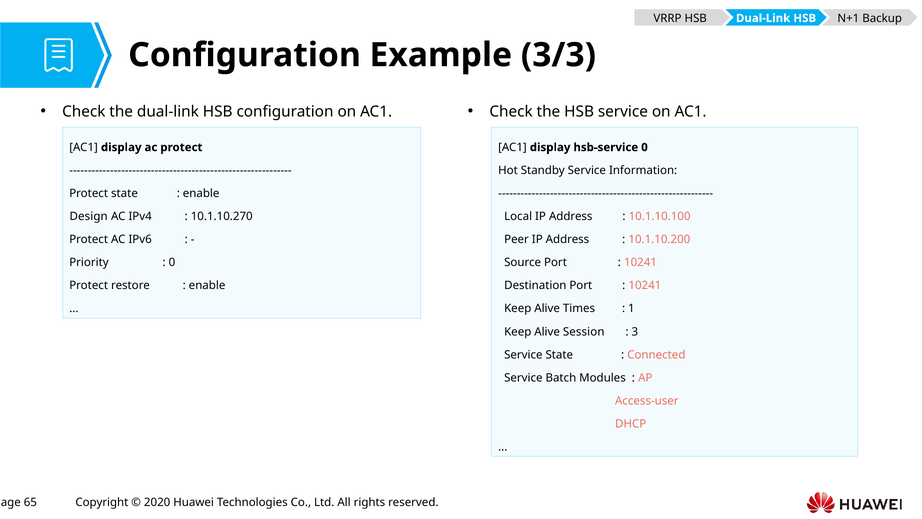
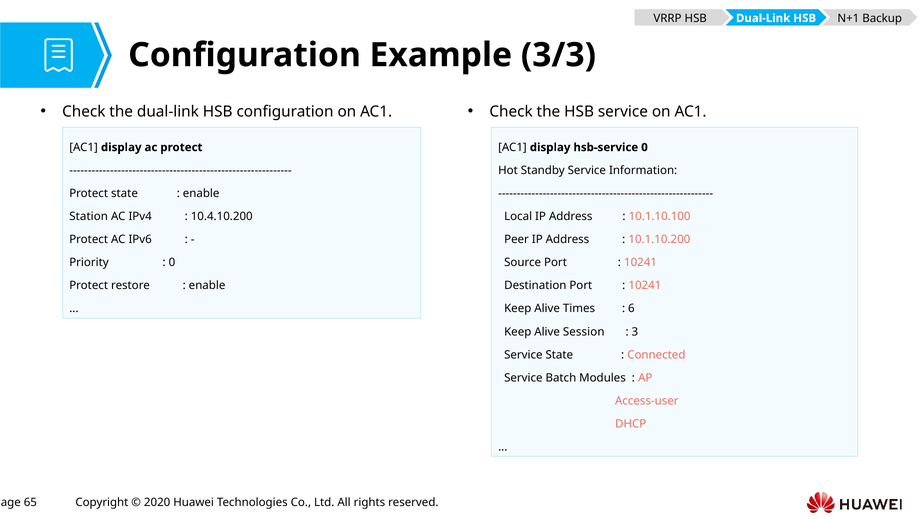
Design: Design -> Station
10.1.10.270: 10.1.10.270 -> 10.4.10.200
1: 1 -> 6
